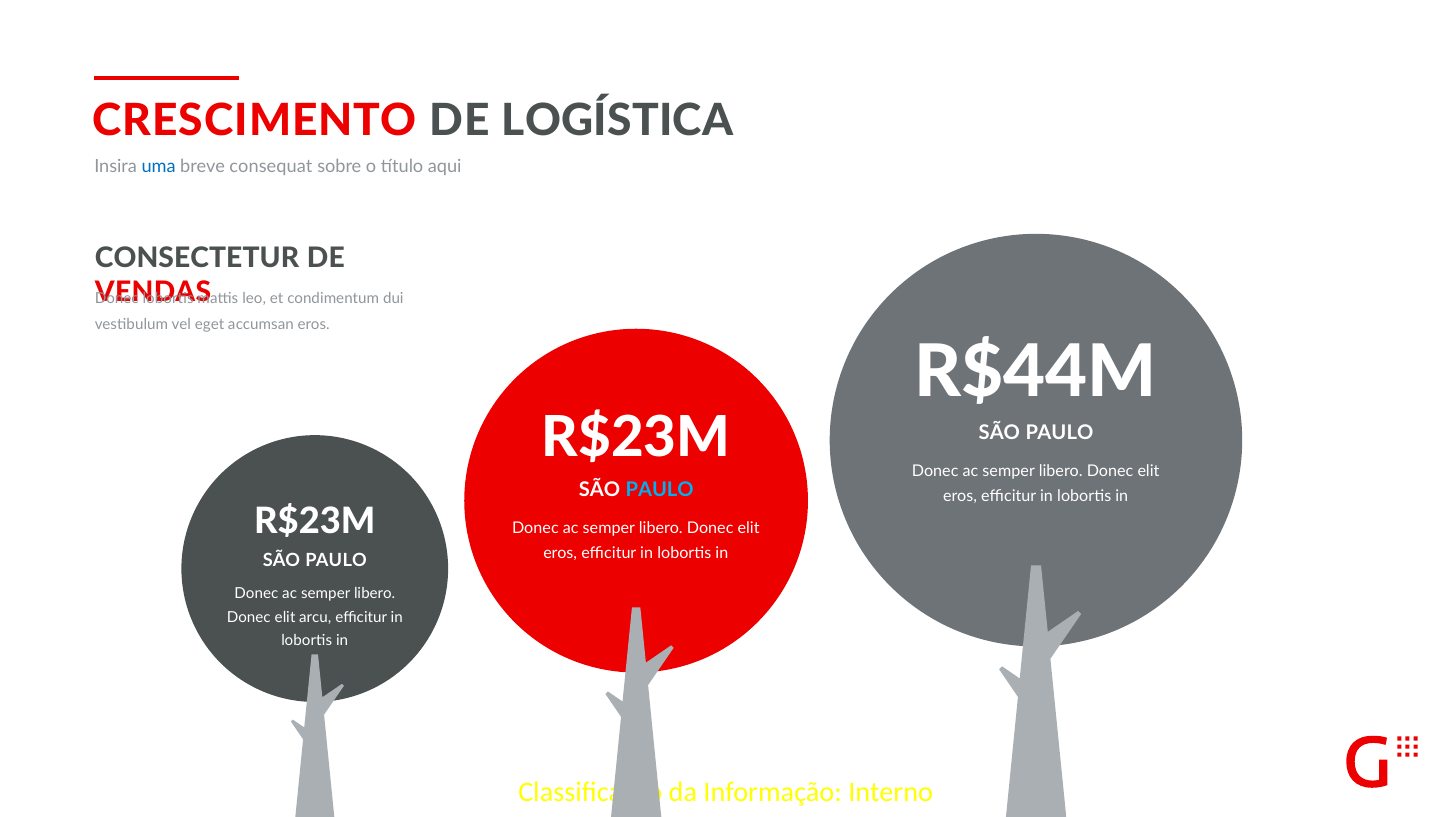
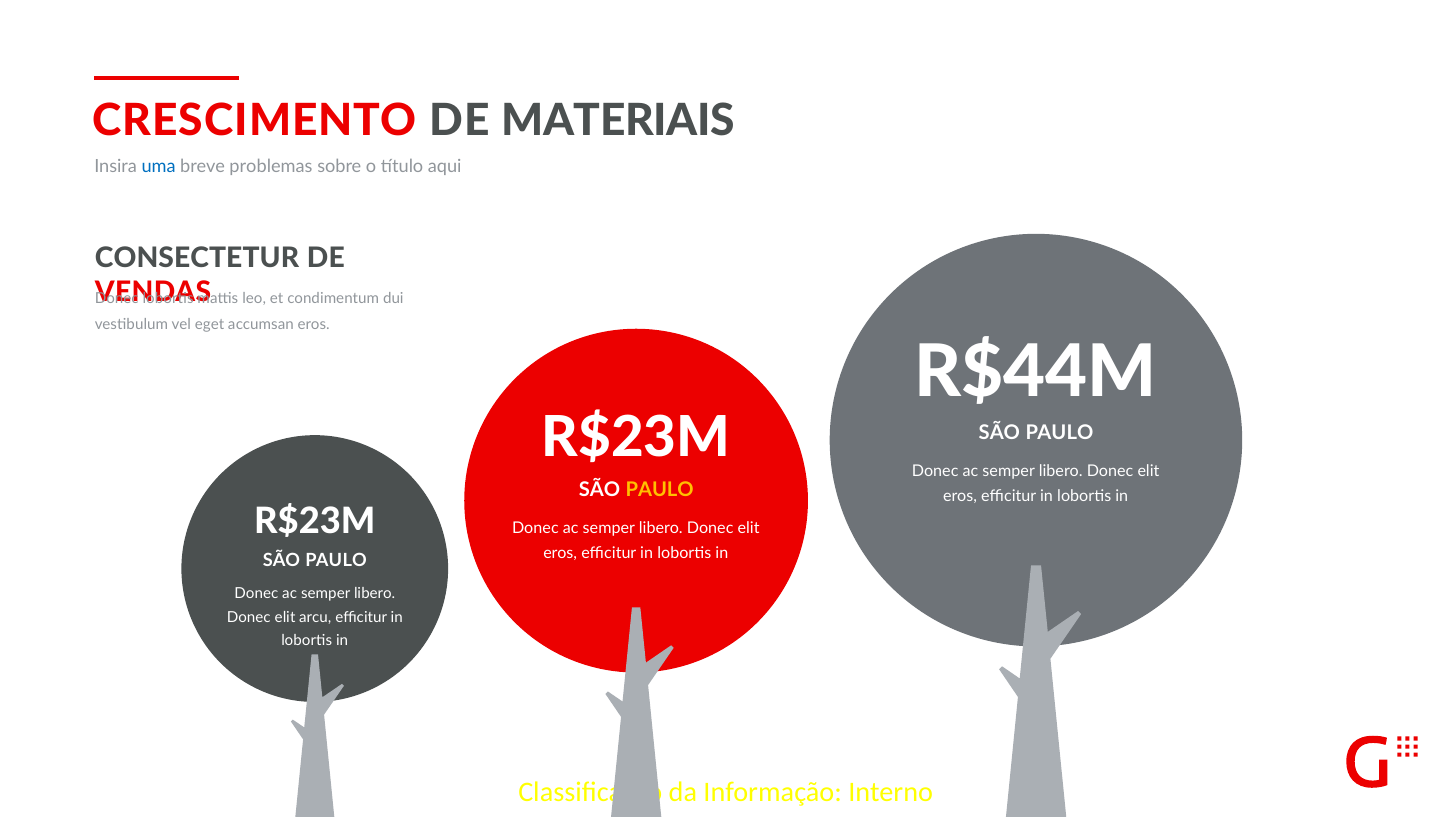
LOGÍSTICA: LOGÍSTICA -> MATERIAIS
consequat: consequat -> problemas
PAULO at (660, 490) colour: light blue -> yellow
